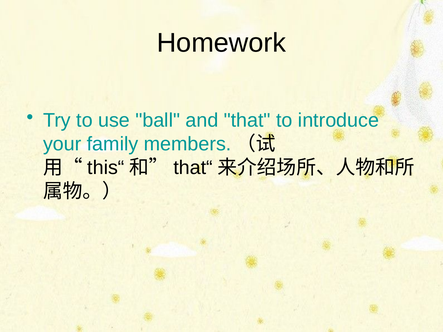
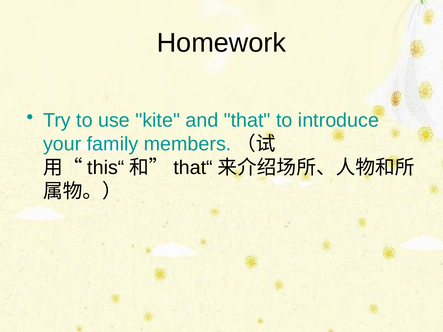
ball: ball -> kite
